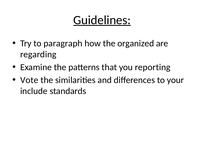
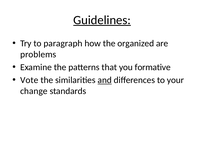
regarding: regarding -> problems
reporting: reporting -> formative
and underline: none -> present
include: include -> change
